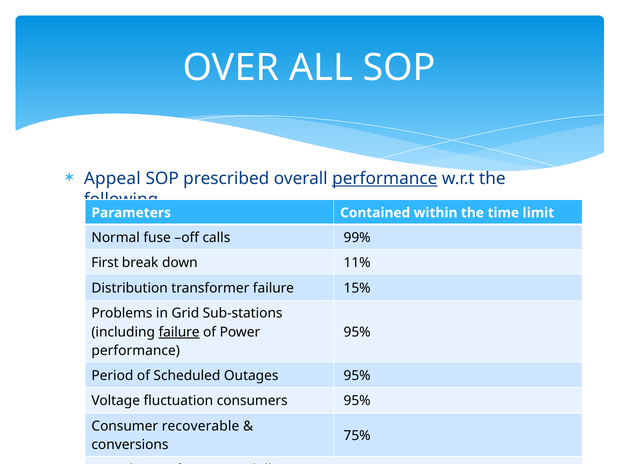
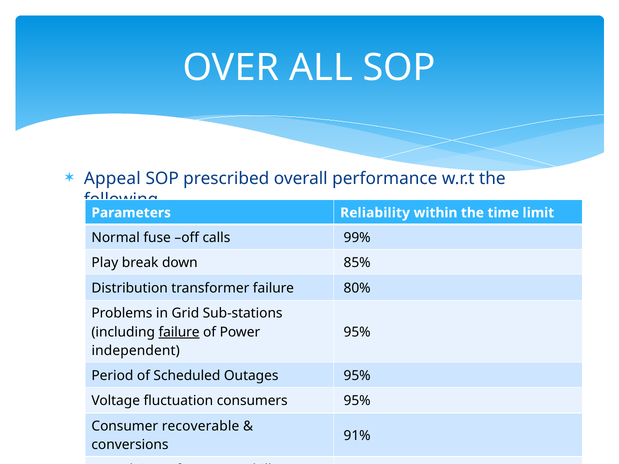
performance at (385, 179) underline: present -> none
Contained: Contained -> Reliability
First: First -> Play
11%: 11% -> 85%
15%: 15% -> 80%
performance at (136, 351): performance -> independent
75%: 75% -> 91%
